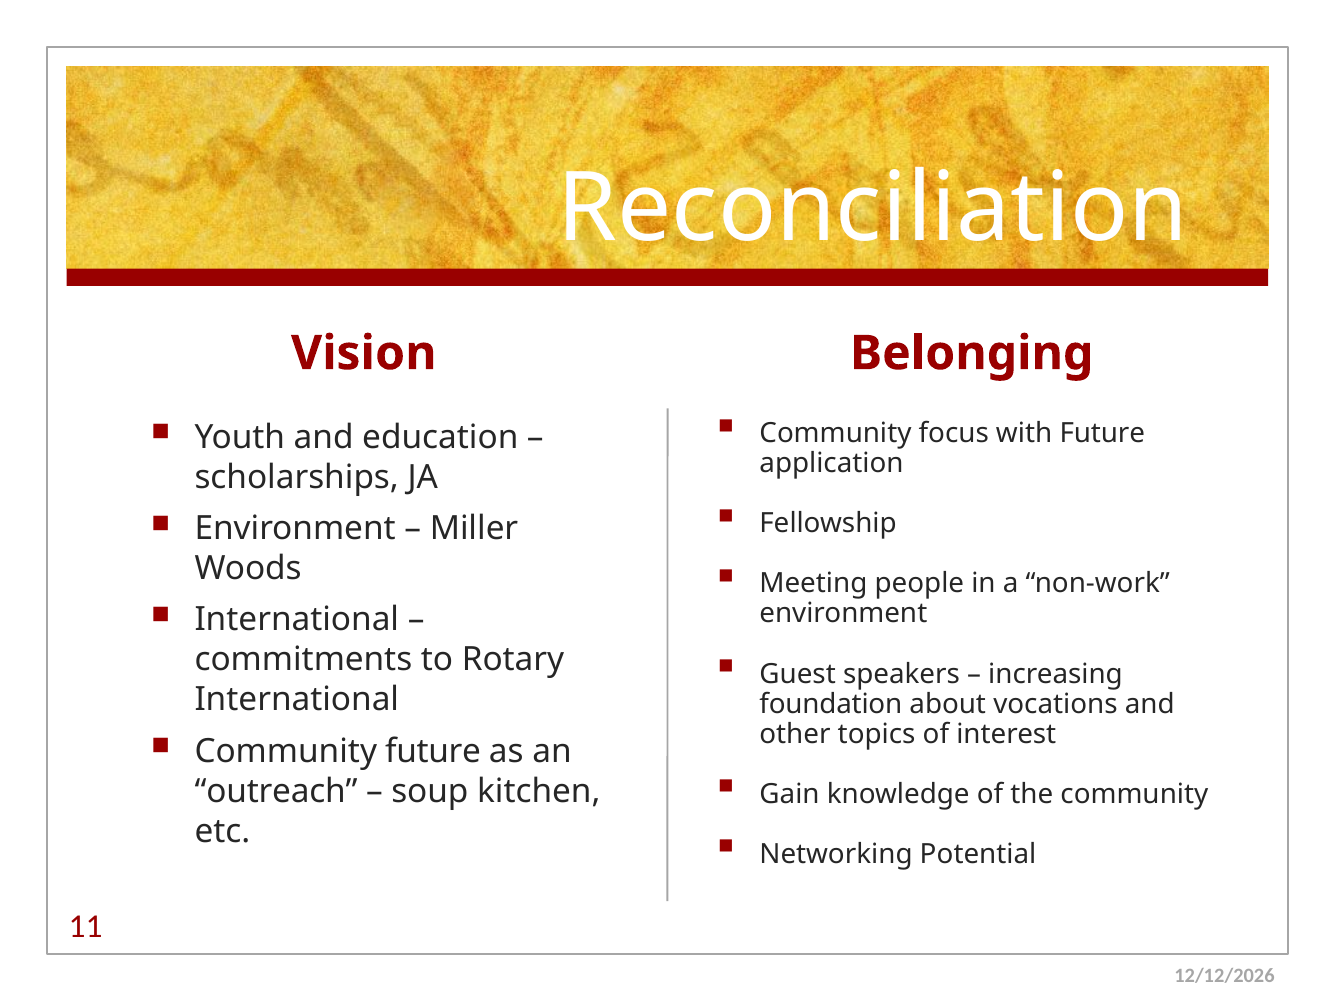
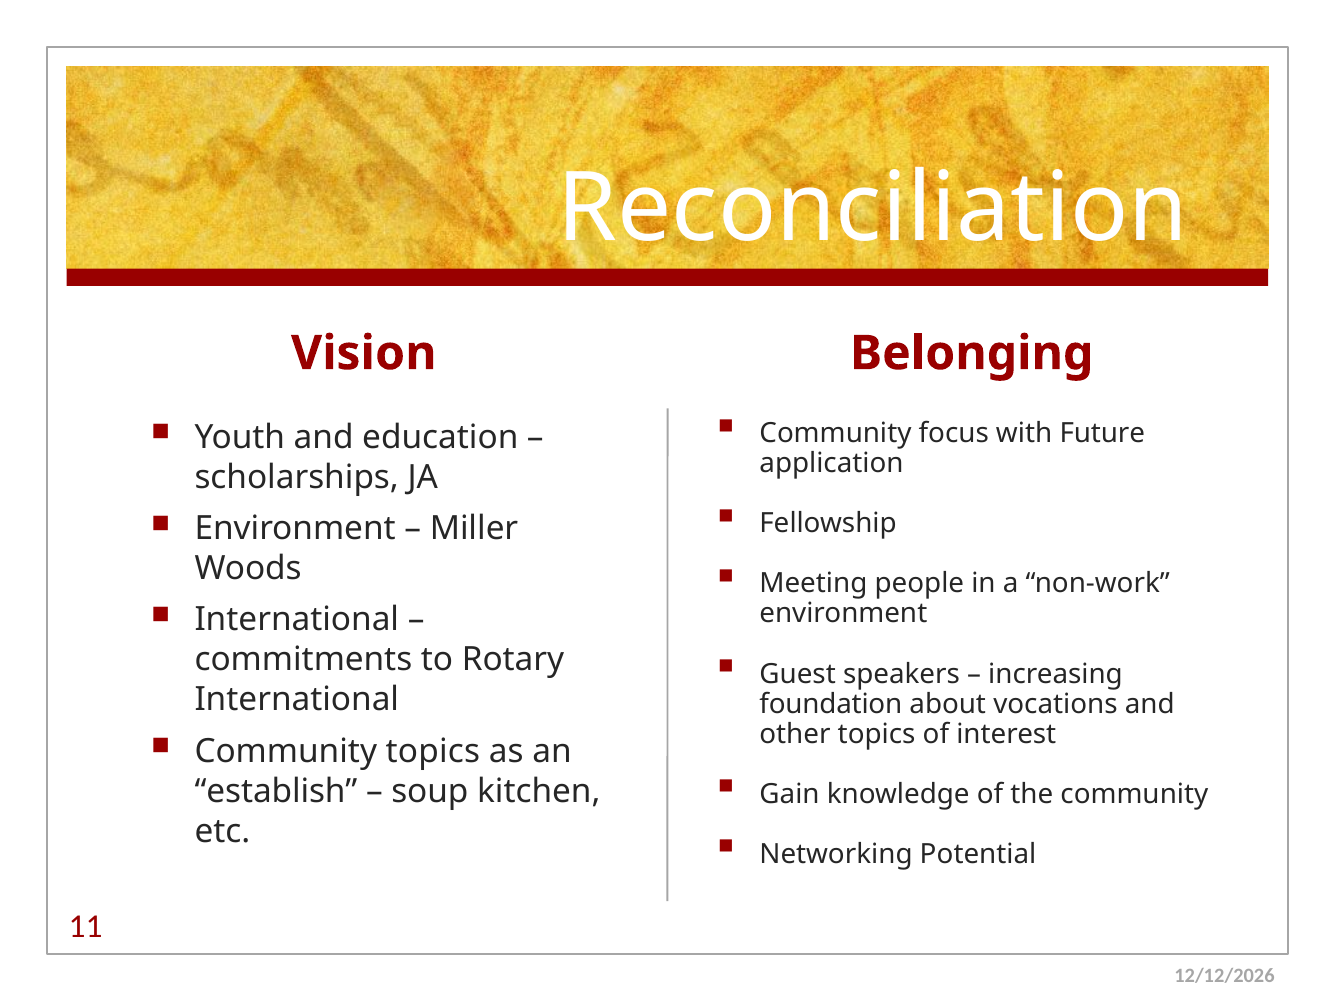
Community future: future -> topics
outreach: outreach -> establish
